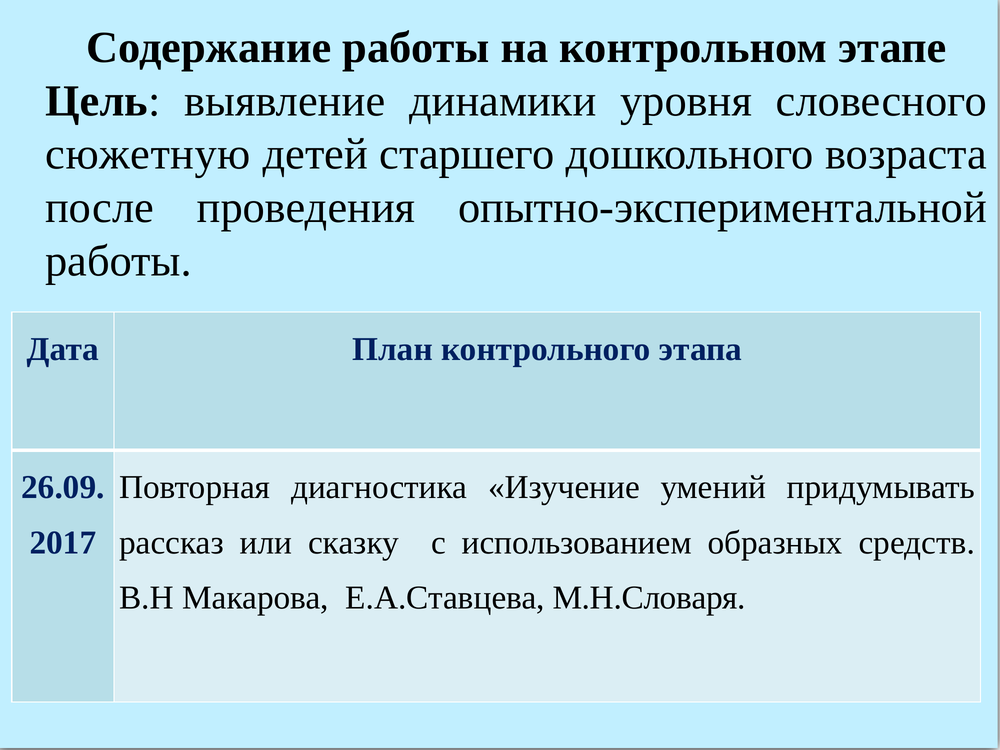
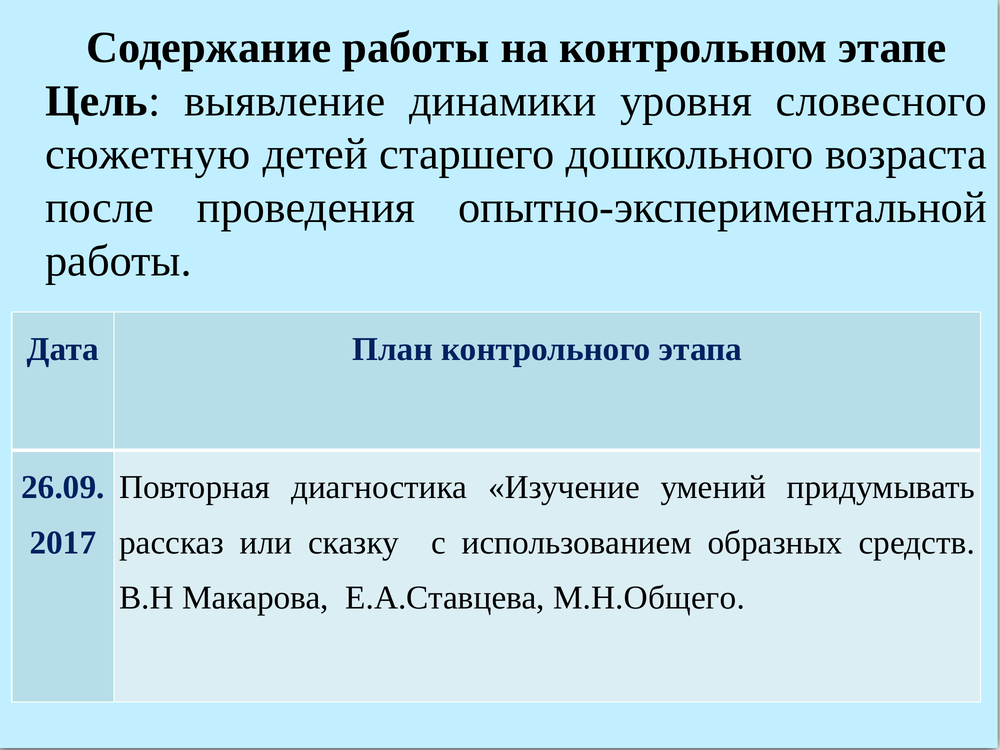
М.Н.Словаря: М.Н.Словаря -> М.Н.Общего
